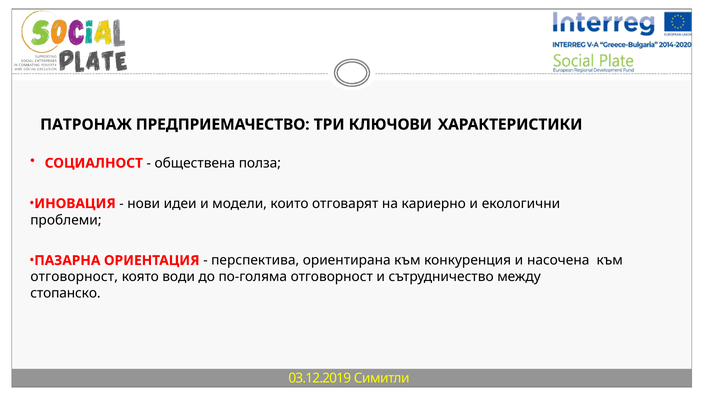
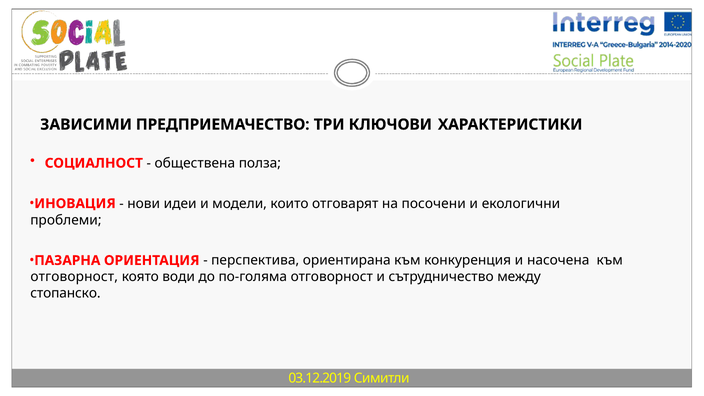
ПАТРОНАЖ: ПАТРОНАЖ -> ЗАВИСИМИ
кариерно: кариерно -> посочени
